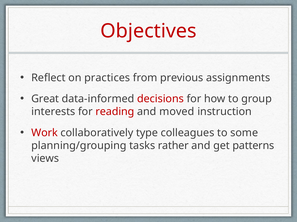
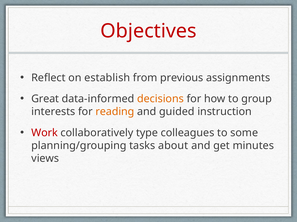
practices: practices -> establish
decisions colour: red -> orange
reading colour: red -> orange
moved: moved -> guided
rather: rather -> about
patterns: patterns -> minutes
